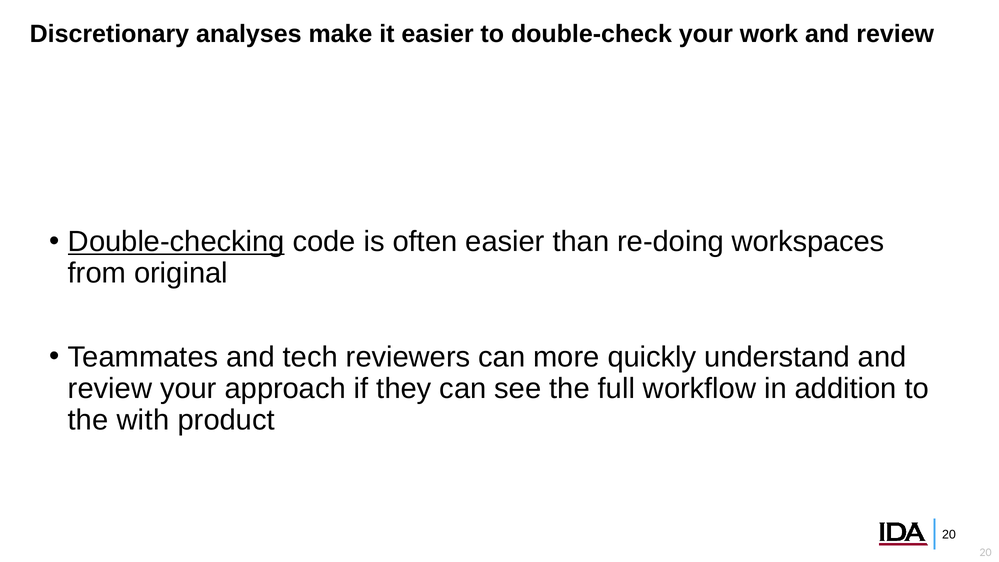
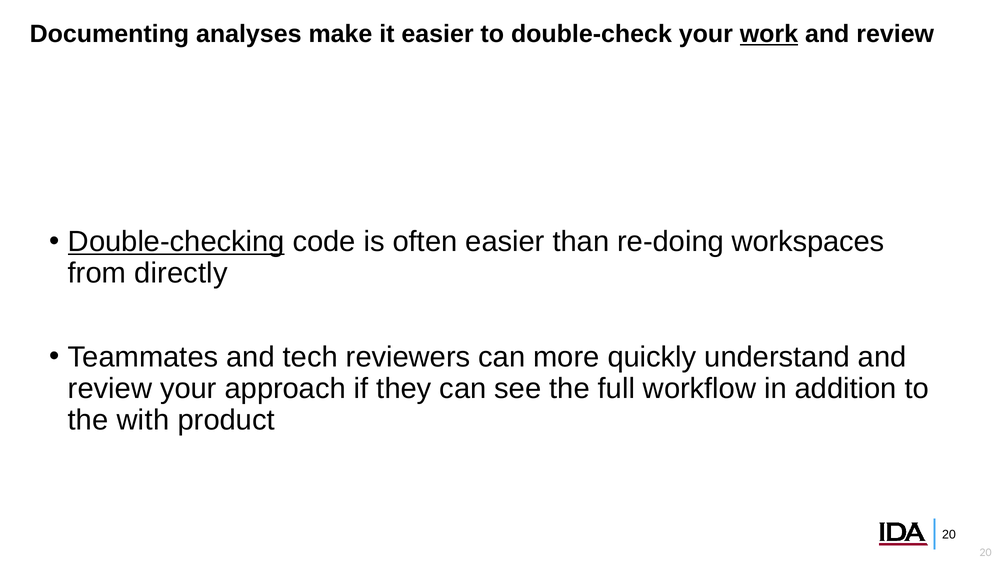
Discretionary: Discretionary -> Documenting
work underline: none -> present
original: original -> directly
